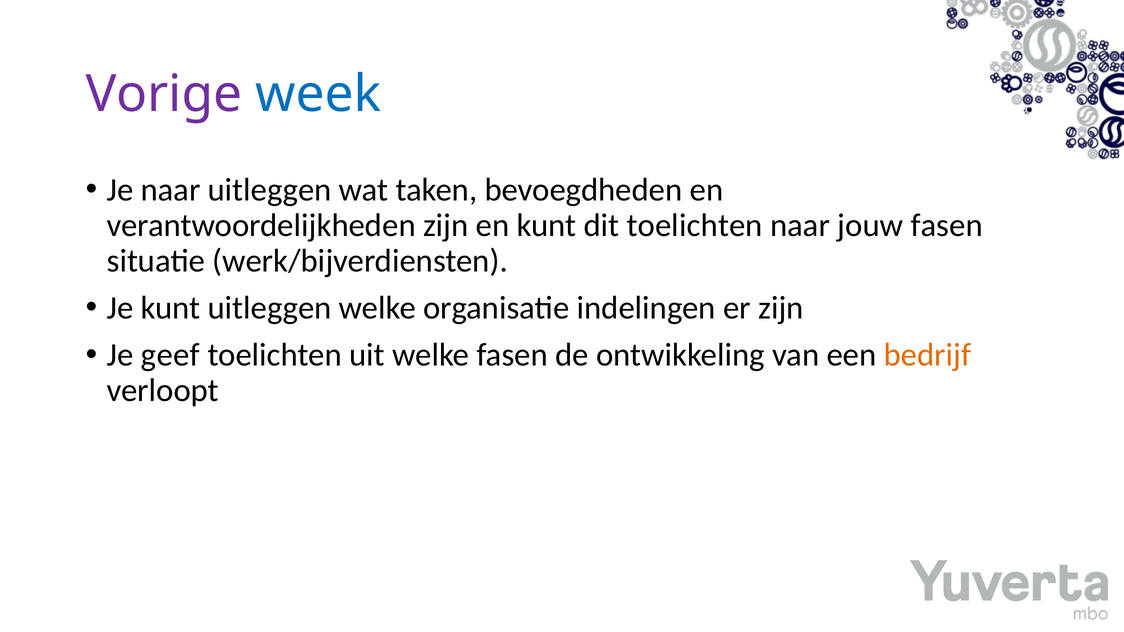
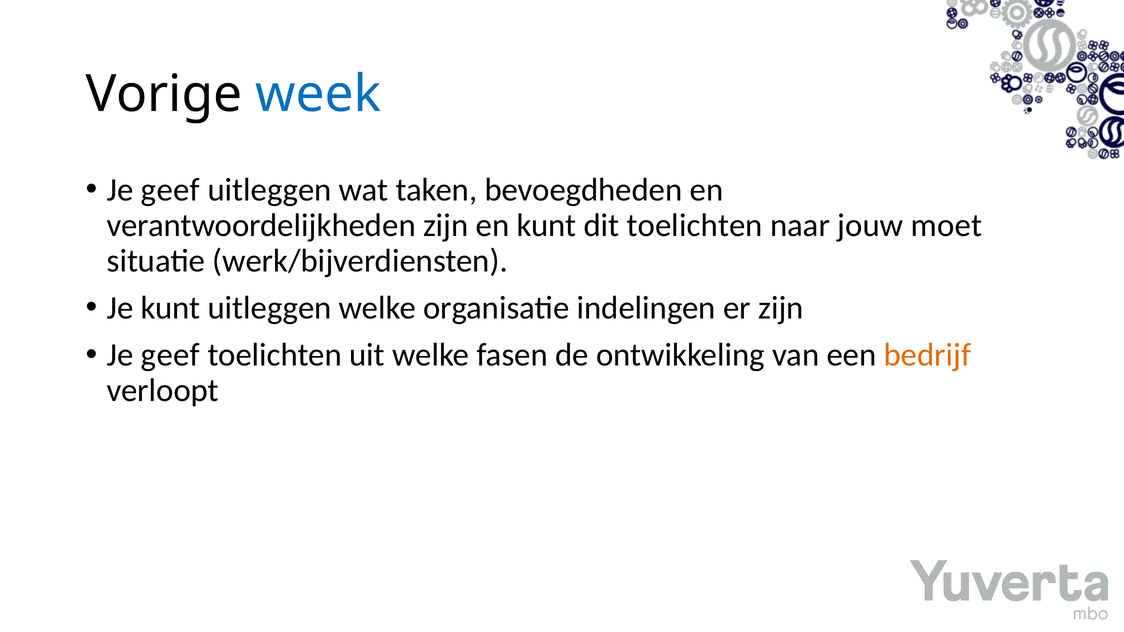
Vorige colour: purple -> black
naar at (171, 190): naar -> geef
jouw fasen: fasen -> moet
